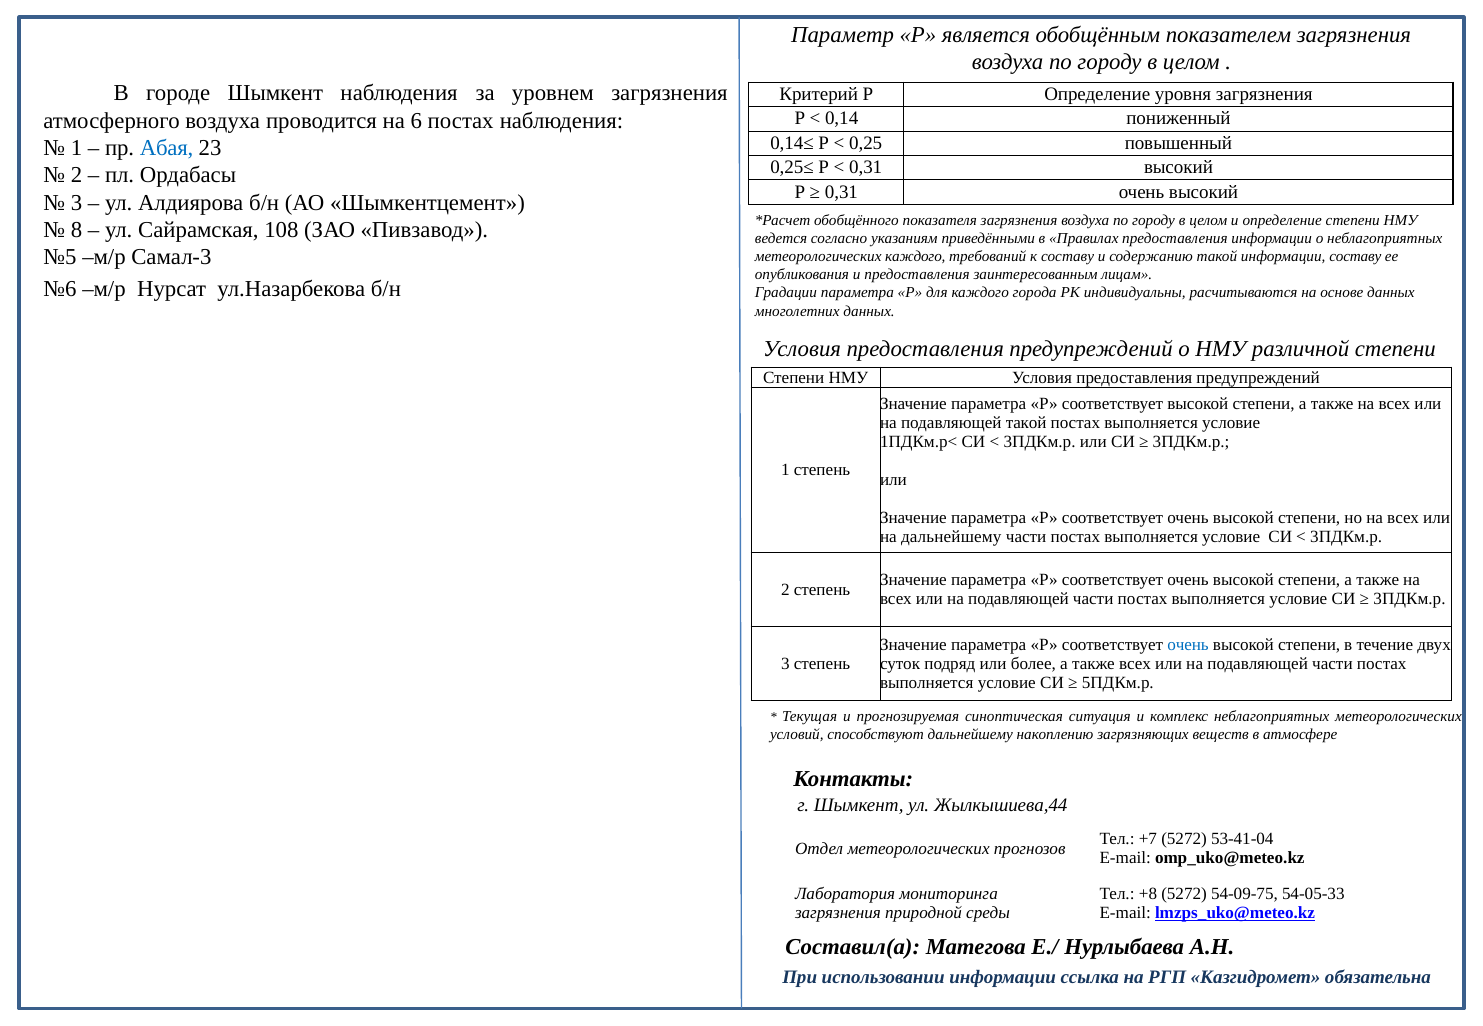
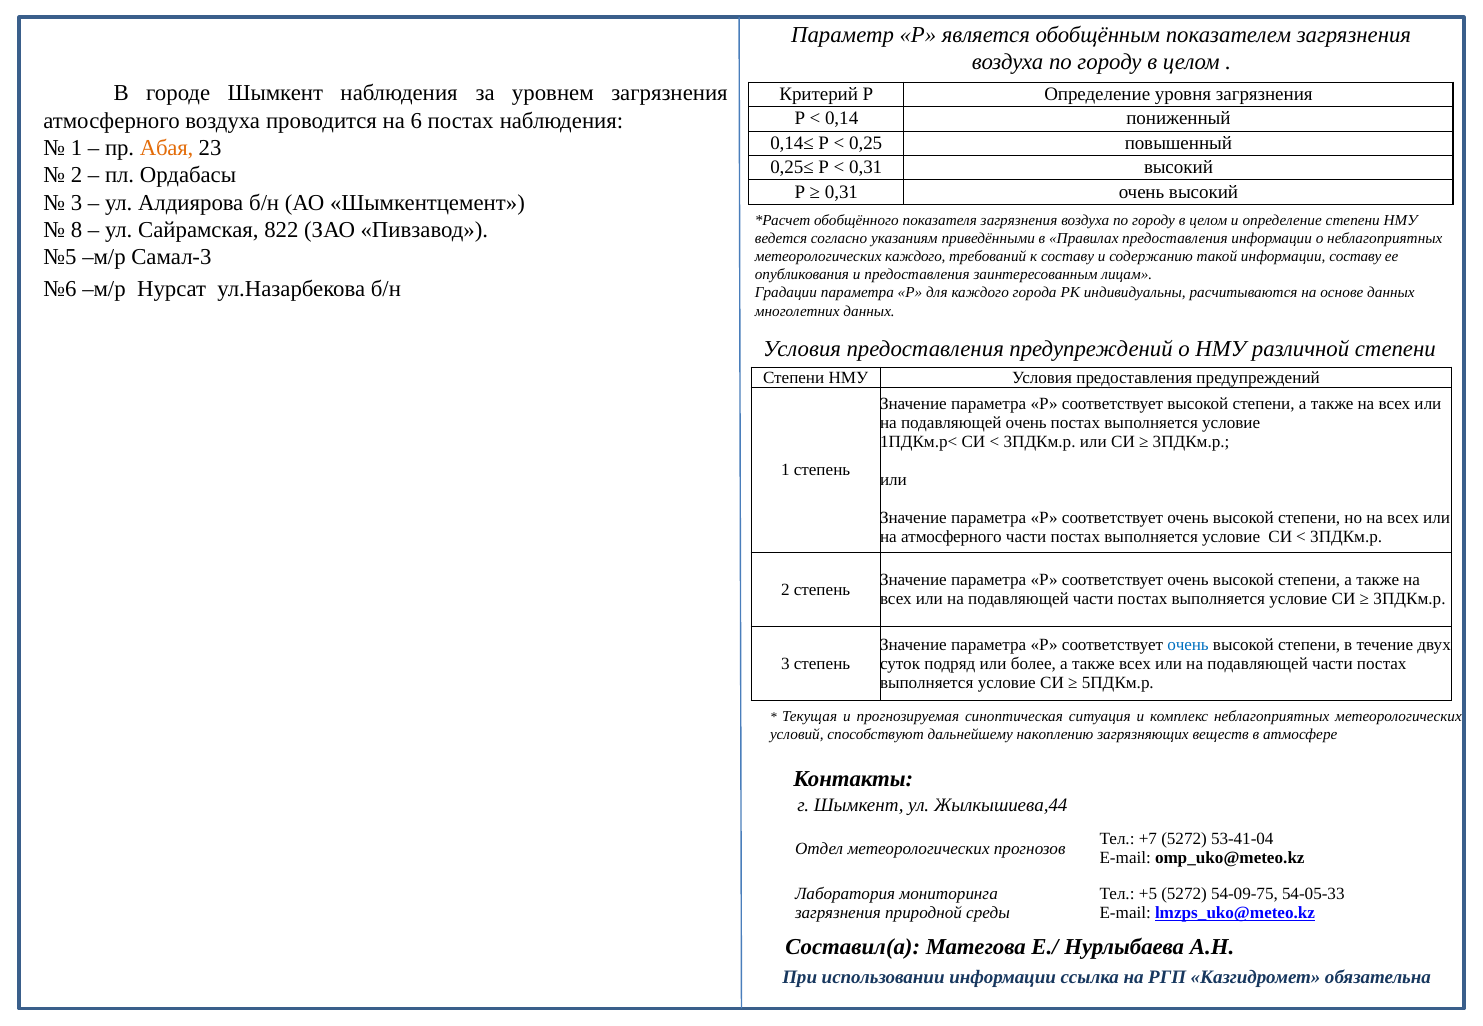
Абая colour: blue -> orange
108: 108 -> 822
подавляющей такой: такой -> очень
на дальнейшему: дальнейшему -> атмосферного
+8: +8 -> +5
